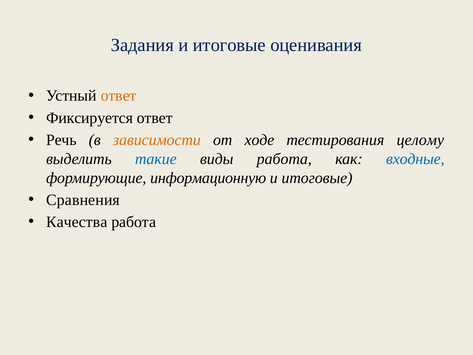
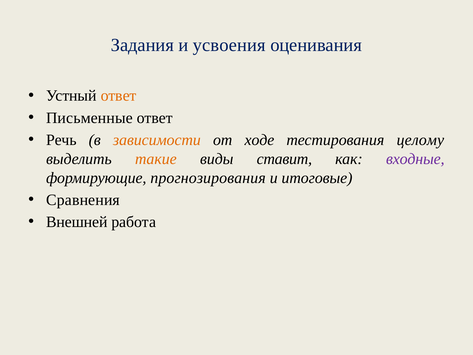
Задания и итоговые: итоговые -> усвоения
Фиксируется: Фиксируется -> Письменные
такие colour: blue -> orange
виды работа: работа -> ставит
входные colour: blue -> purple
информационную: информационную -> прогнозирования
Качества: Качества -> Внешней
